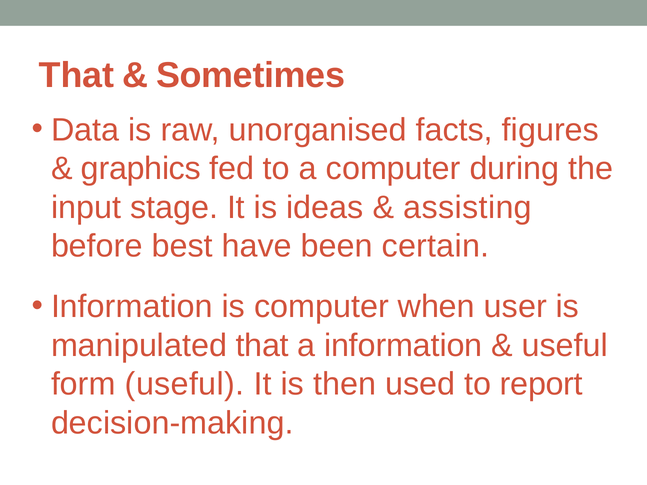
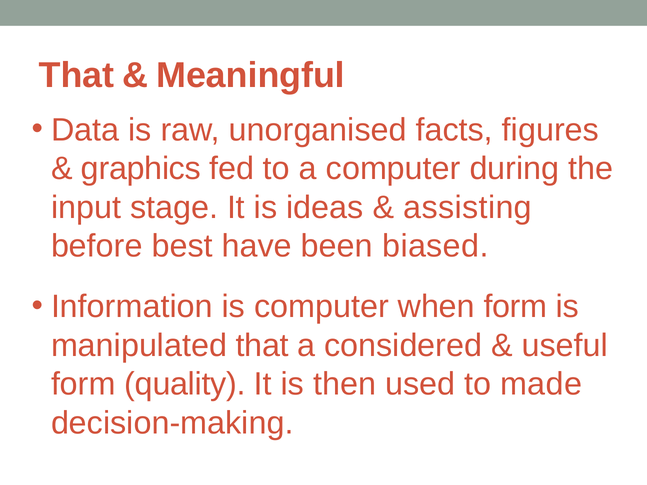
Sometimes: Sometimes -> Meaningful
certain: certain -> biased
when user: user -> form
a information: information -> considered
form useful: useful -> quality
report: report -> made
